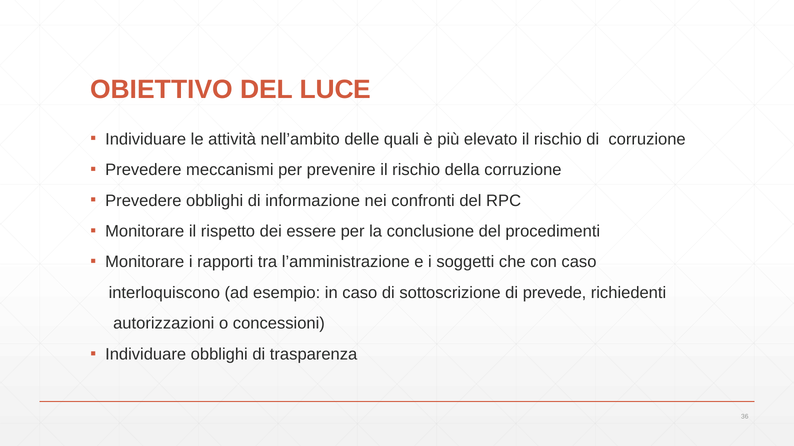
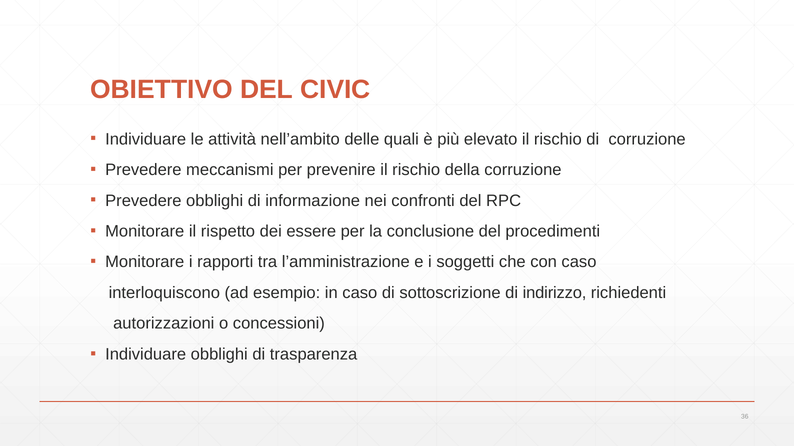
LUCE: LUCE -> CIVIC
prevede: prevede -> indirizzo
